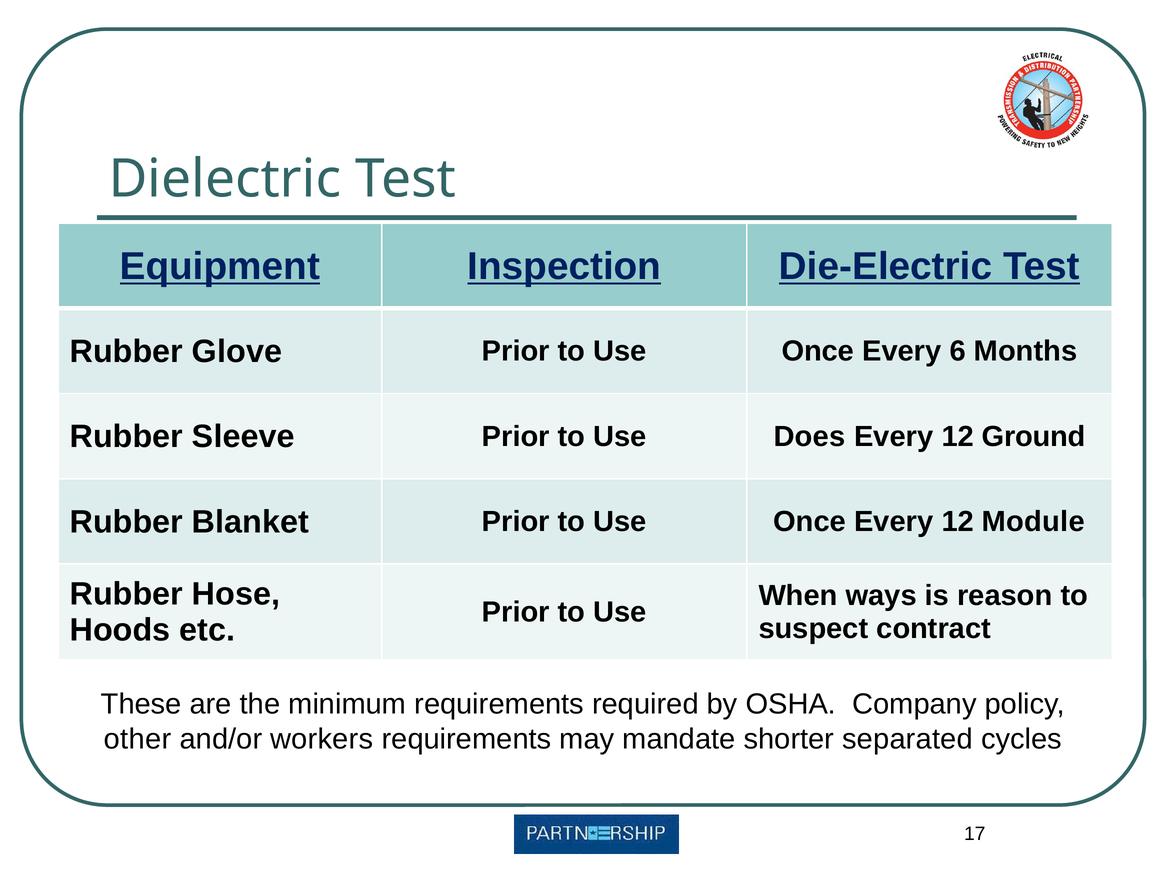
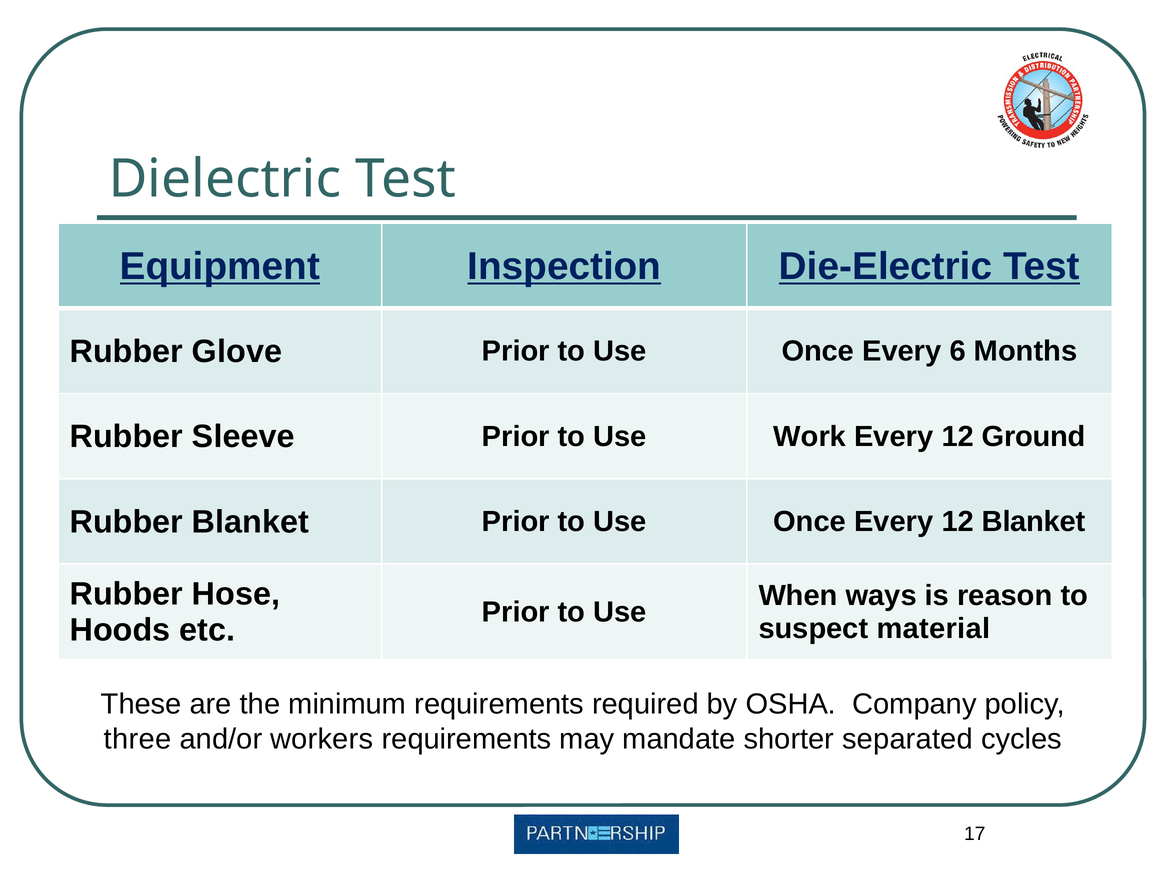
Does: Does -> Work
12 Module: Module -> Blanket
contract: contract -> material
other: other -> three
